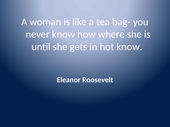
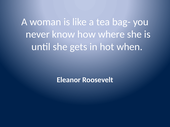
hot know: know -> when
